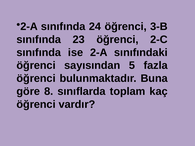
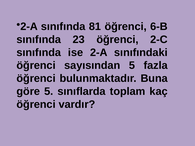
24: 24 -> 81
3-B: 3-B -> 6-B
göre 8: 8 -> 5
